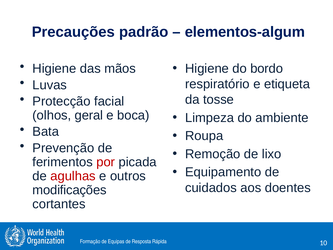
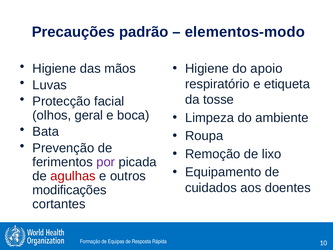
elementos-algum: elementos-algum -> elementos-modo
bordo: bordo -> apoio
por colour: red -> purple
